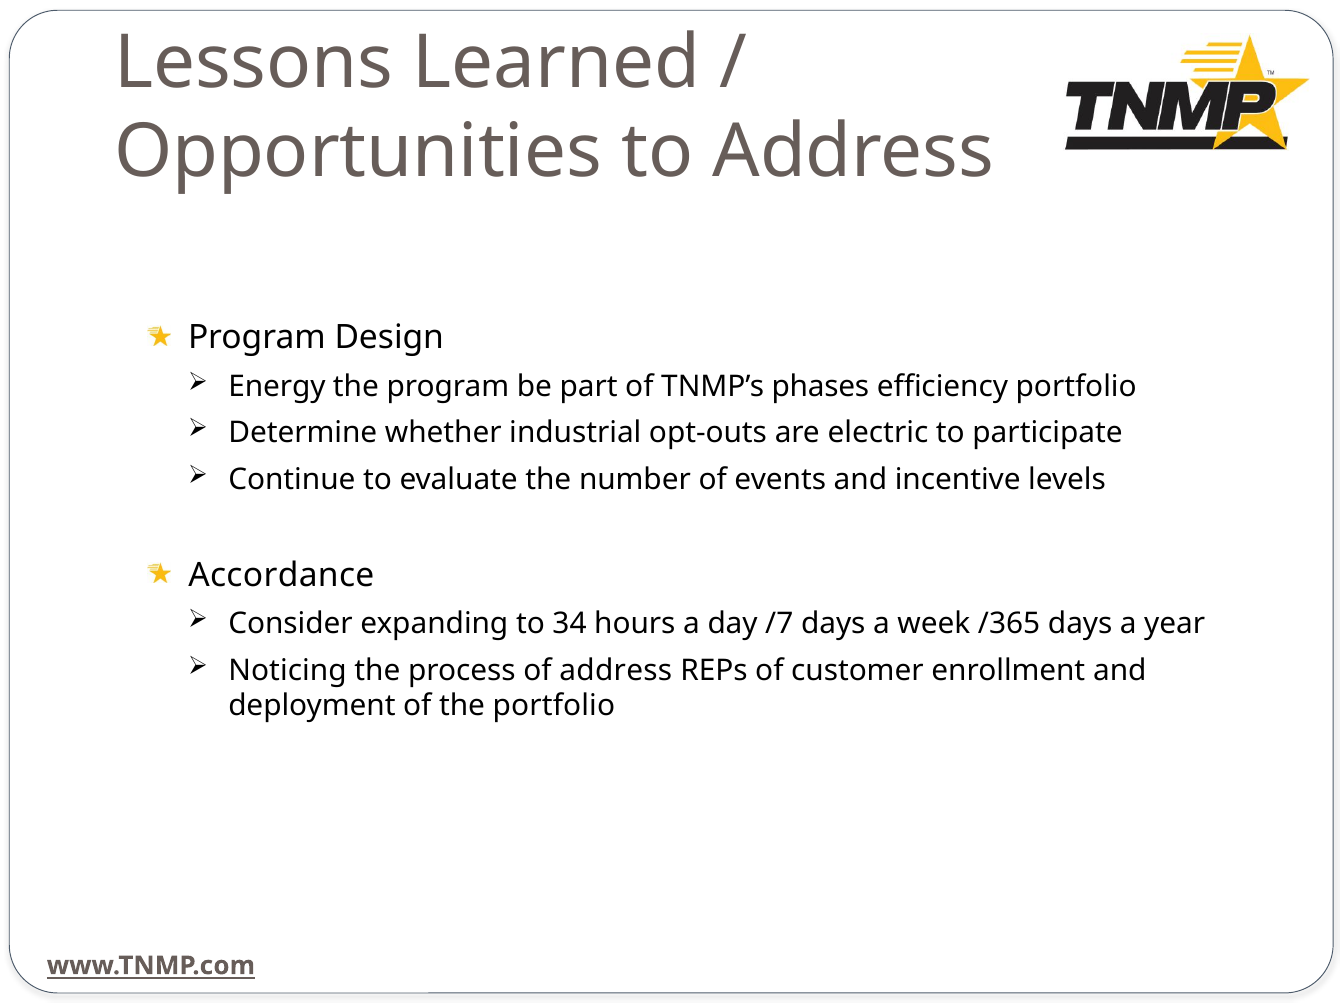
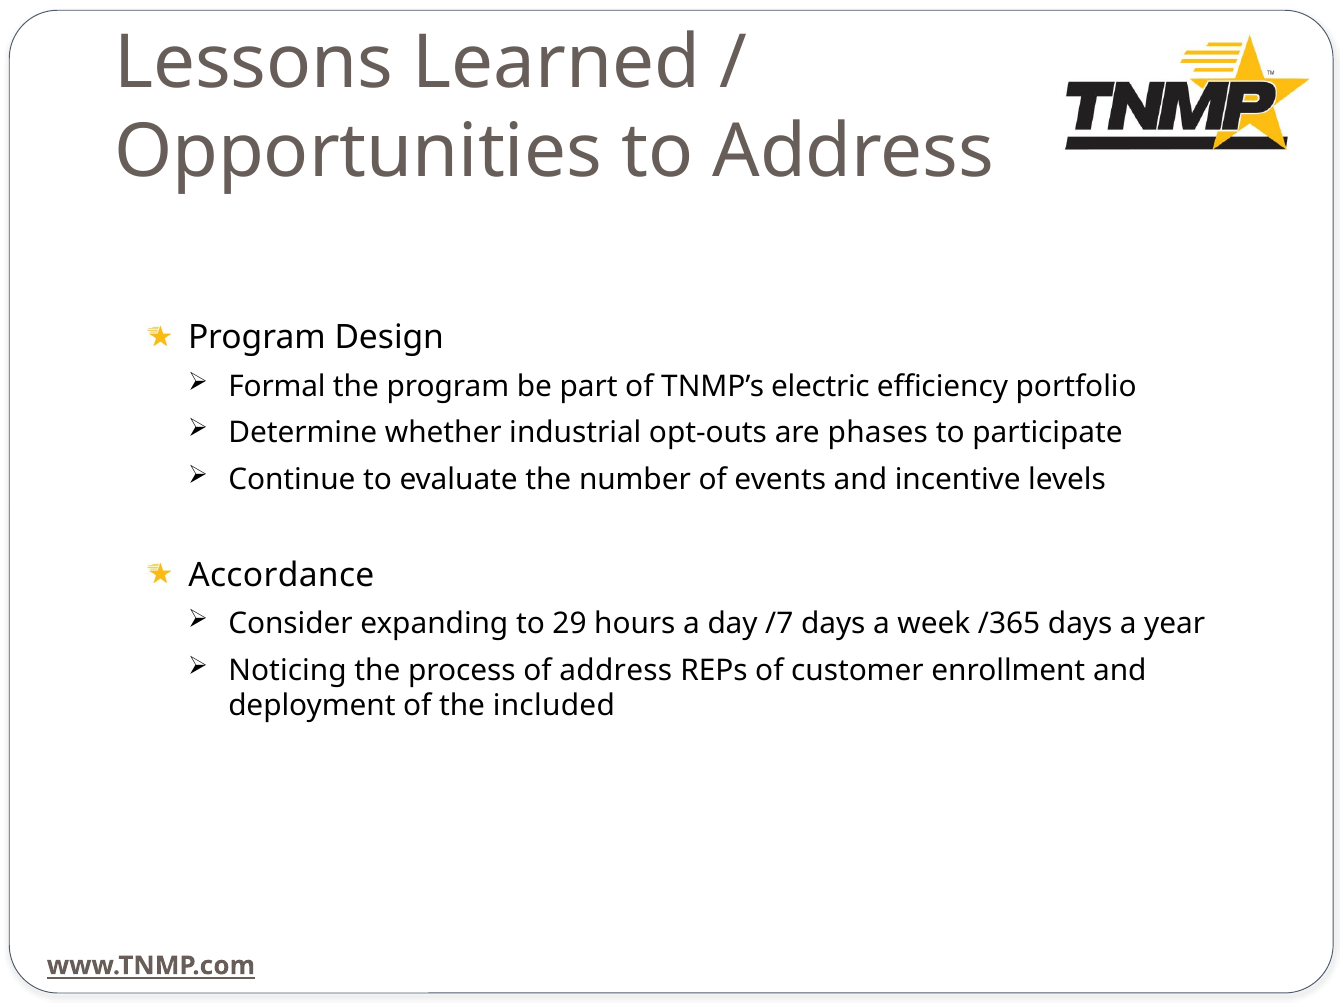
Energy: Energy -> Formal
phases: phases -> electric
electric: electric -> phases
34: 34 -> 29
the portfolio: portfolio -> included
